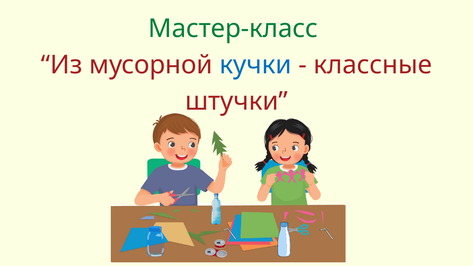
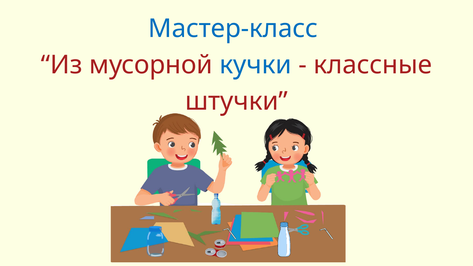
Мастер-класс colour: green -> blue
